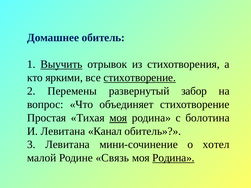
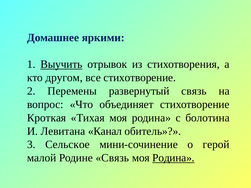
Домашнее обитель: обитель -> яркими
яркими: яркими -> другом
стихотворение at (140, 78) underline: present -> none
развернутый забор: забор -> связь
Простая: Простая -> Кроткая
моя at (118, 118) underline: present -> none
3 Левитана: Левитана -> Сельское
хотел: хотел -> герой
